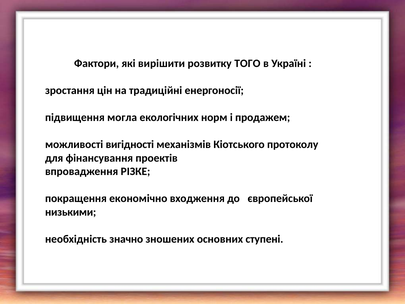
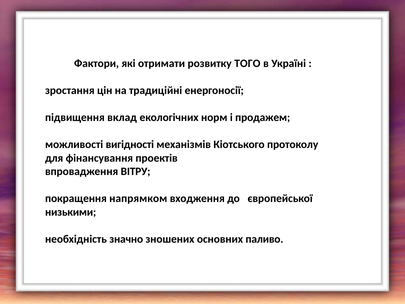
вирішити: вирішити -> отримати
могла: могла -> вклад
РІЗКЕ: РІЗКЕ -> ВІТРУ
економічно: економічно -> напрямком
ступені: ступені -> паливо
